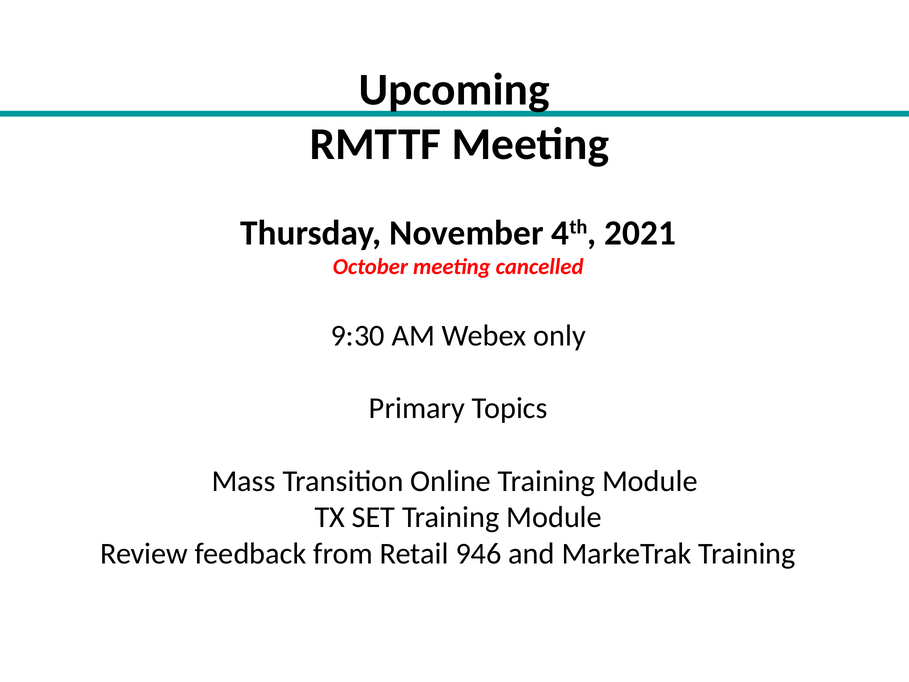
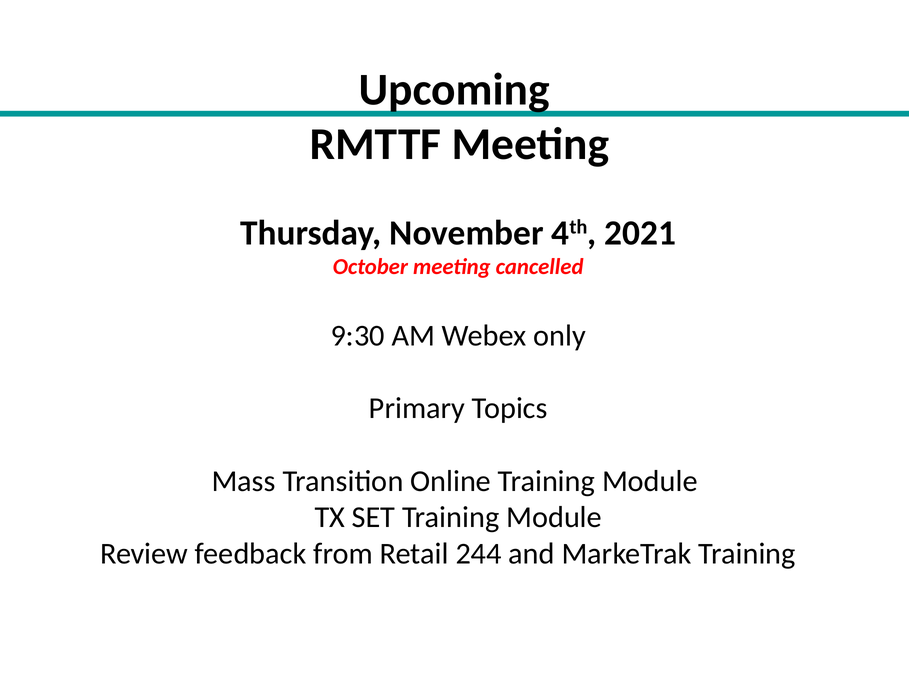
946: 946 -> 244
